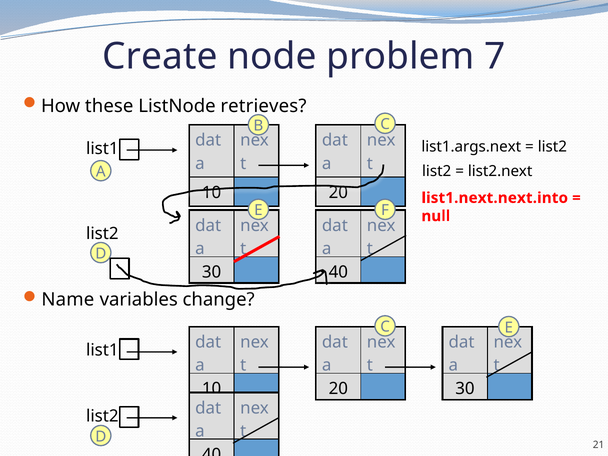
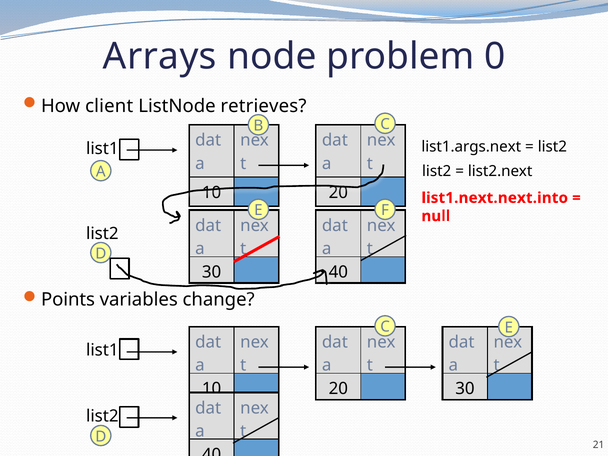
Create: Create -> Arrays
7: 7 -> 0
these: these -> client
Name: Name -> Points
